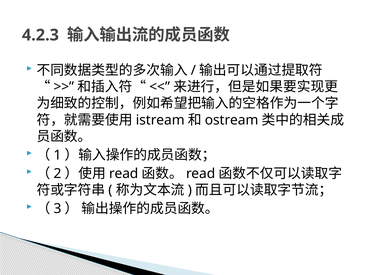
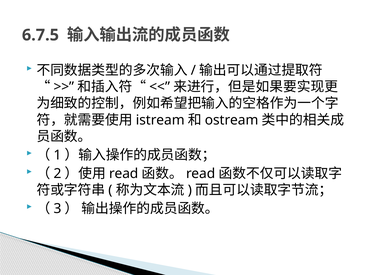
4.2.3: 4.2.3 -> 6.7.5
